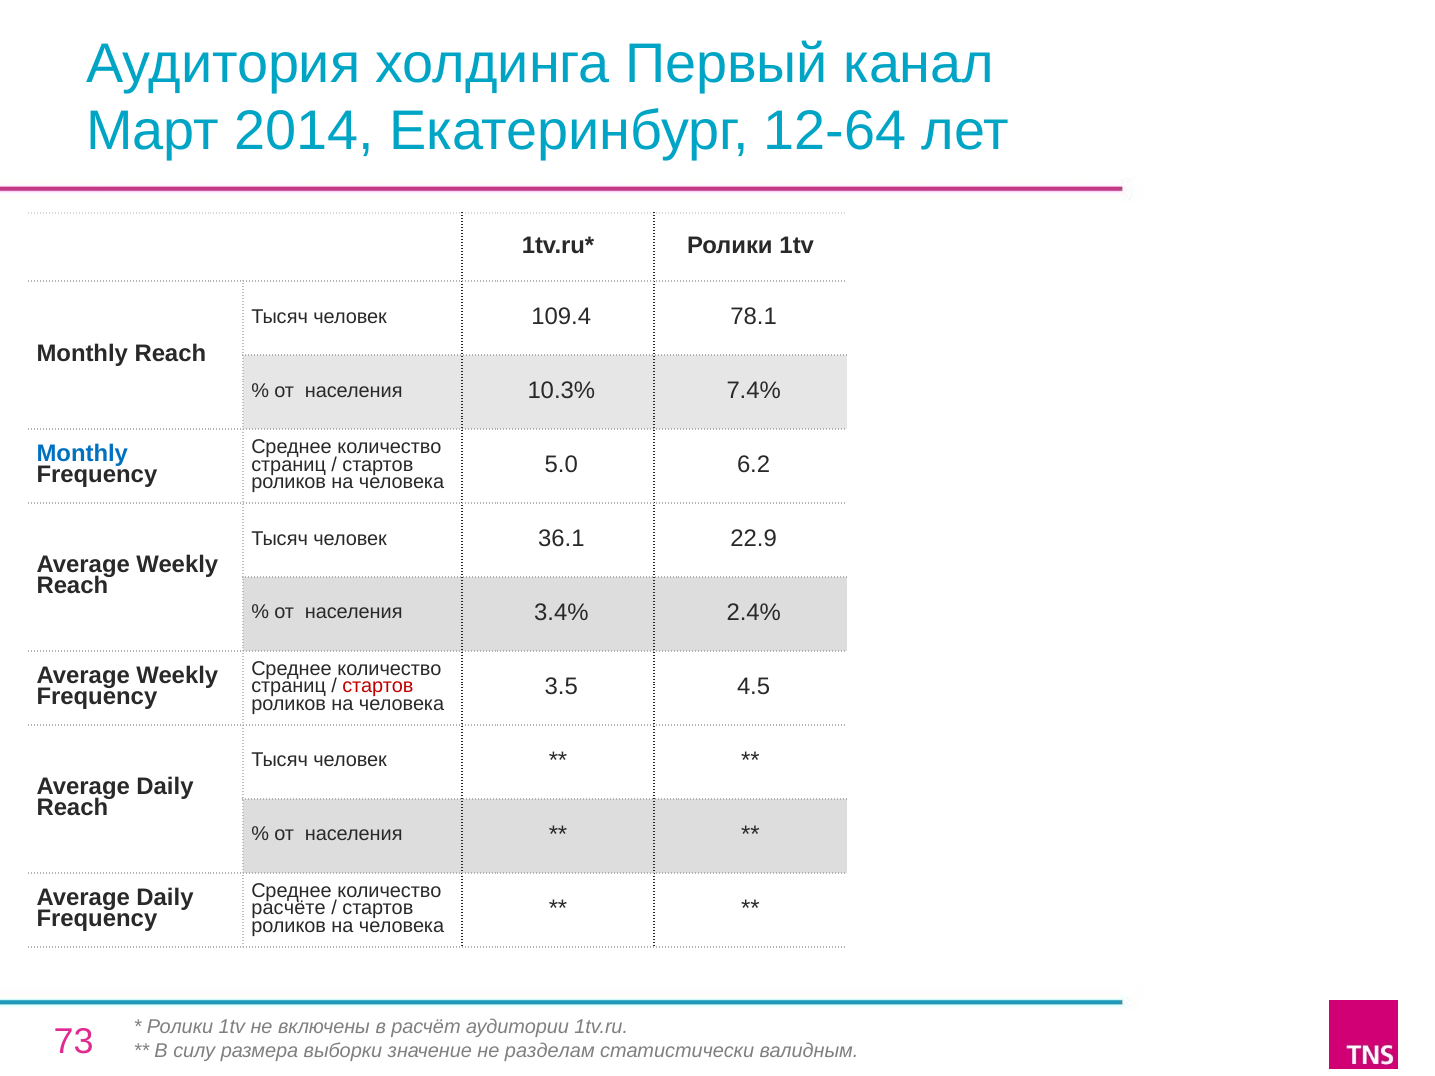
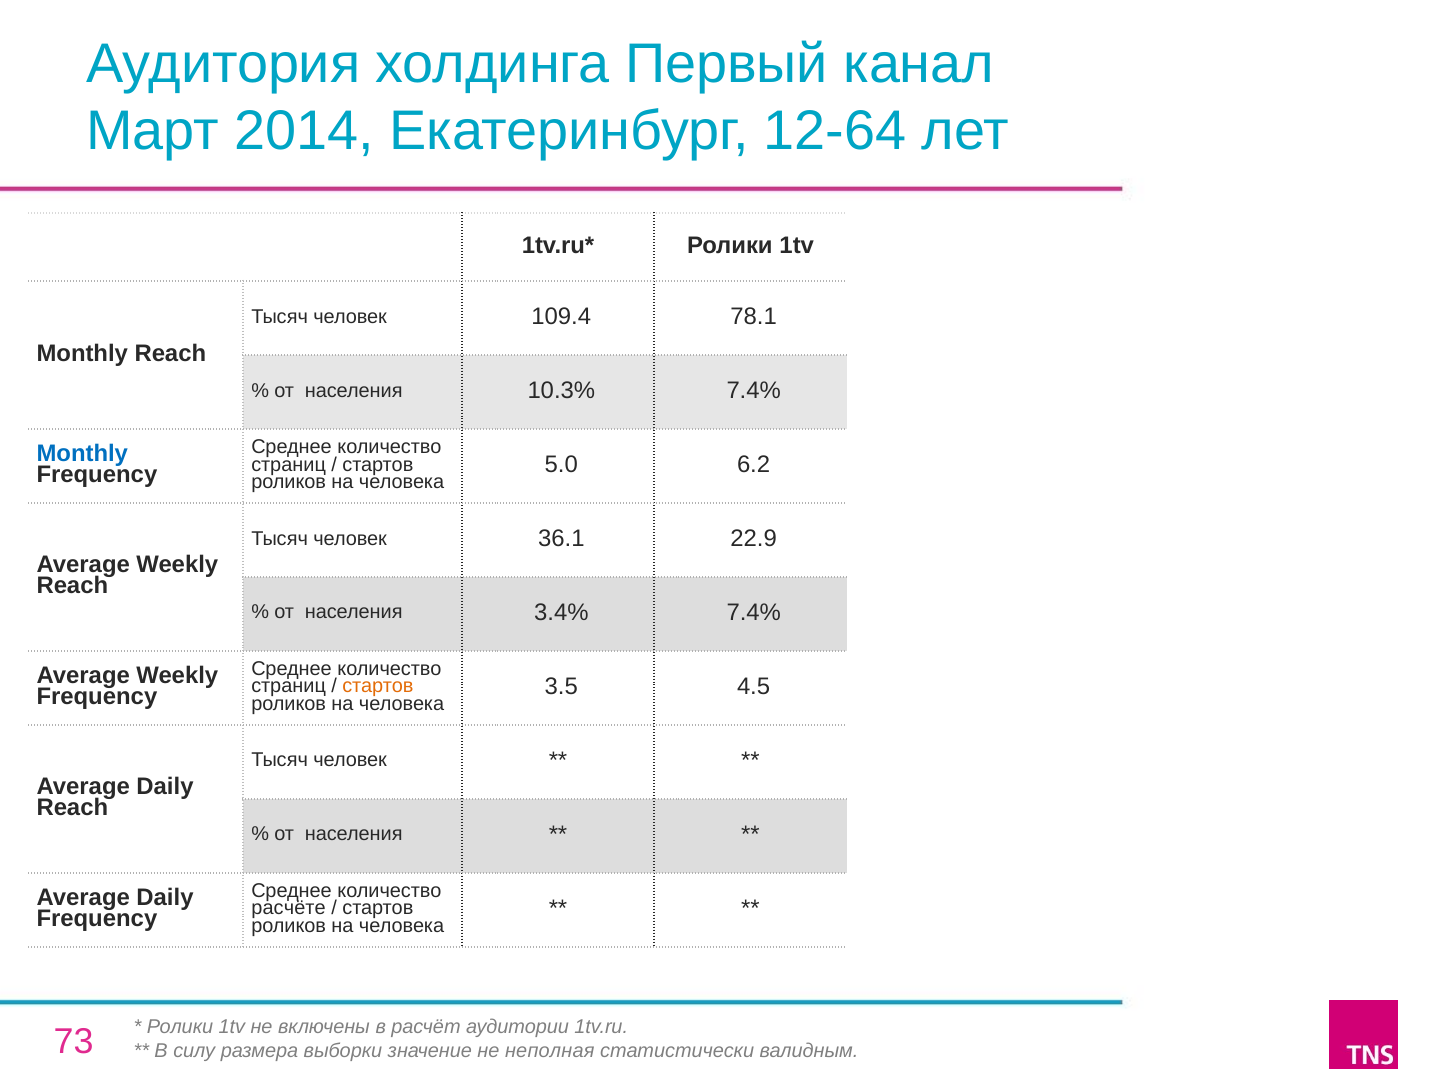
3.4% 2.4%: 2.4% -> 7.4%
стартов at (378, 687) colour: red -> orange
разделам: разделам -> неполная
